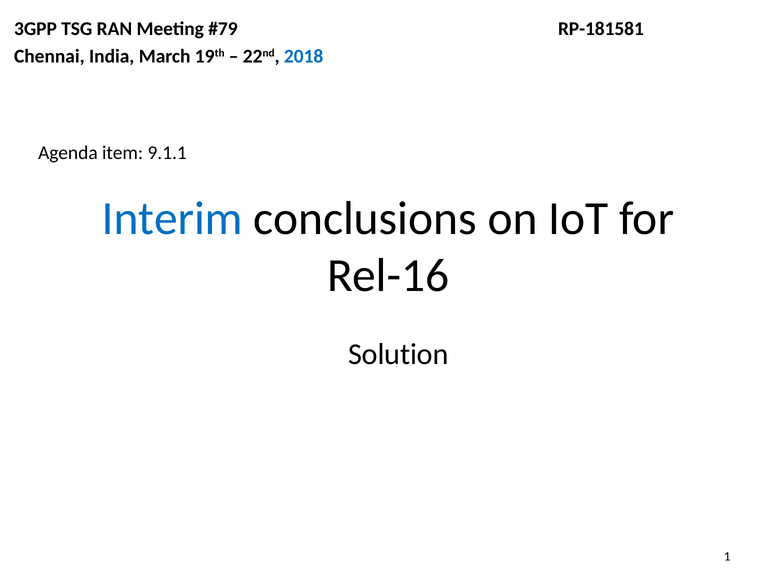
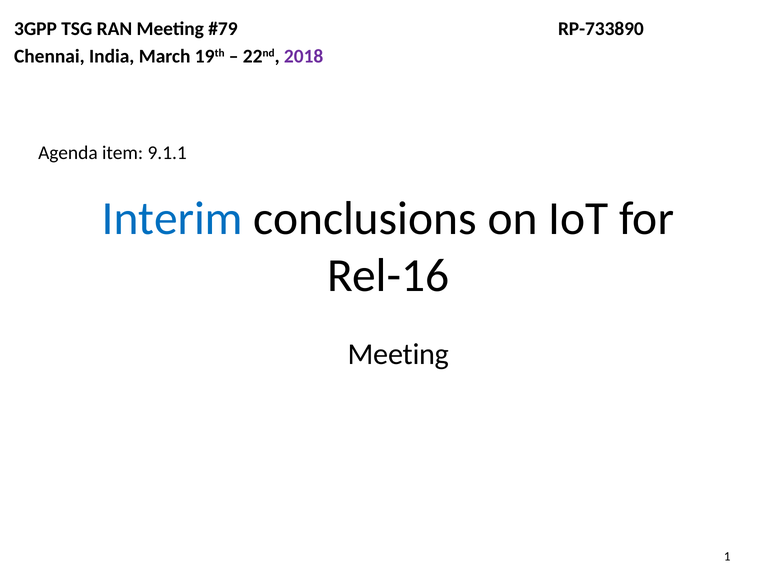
RP-181581: RP-181581 -> RP-733890
2018 colour: blue -> purple
Solution at (398, 354): Solution -> Meeting
